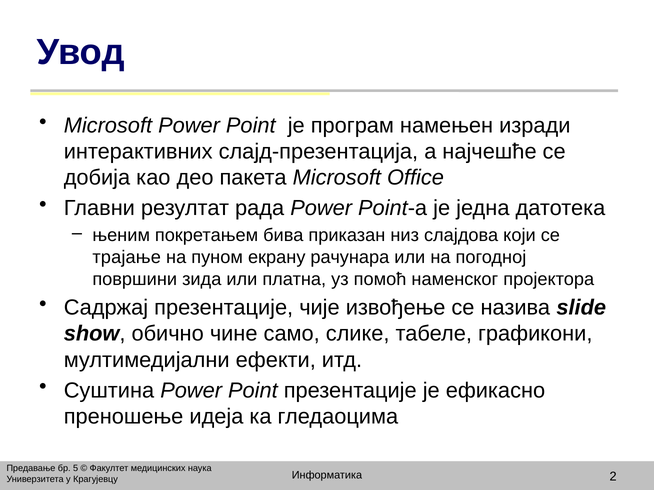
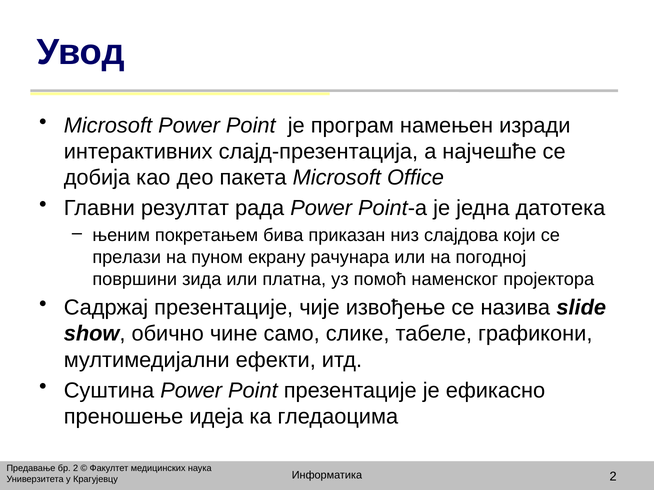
трајање: трајање -> прелази
бр 5: 5 -> 2
